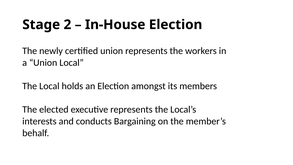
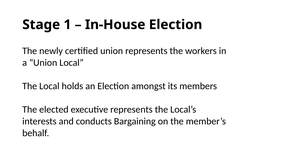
2: 2 -> 1
